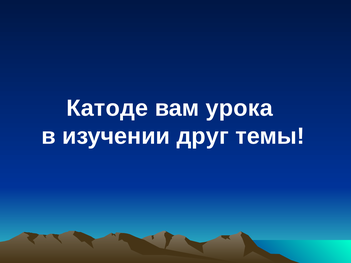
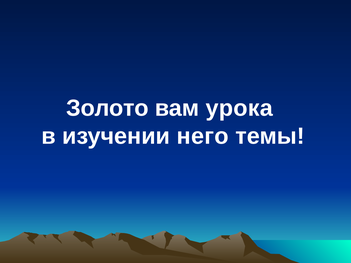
Катоде: Катоде -> Золото
друг: друг -> него
